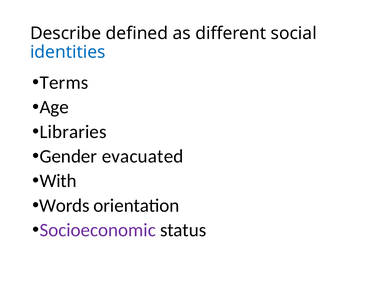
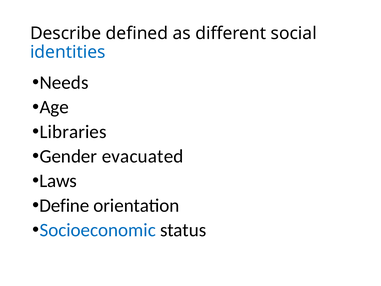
Terms: Terms -> Needs
With: With -> Laws
Words: Words -> Define
Socioeconomic colour: purple -> blue
